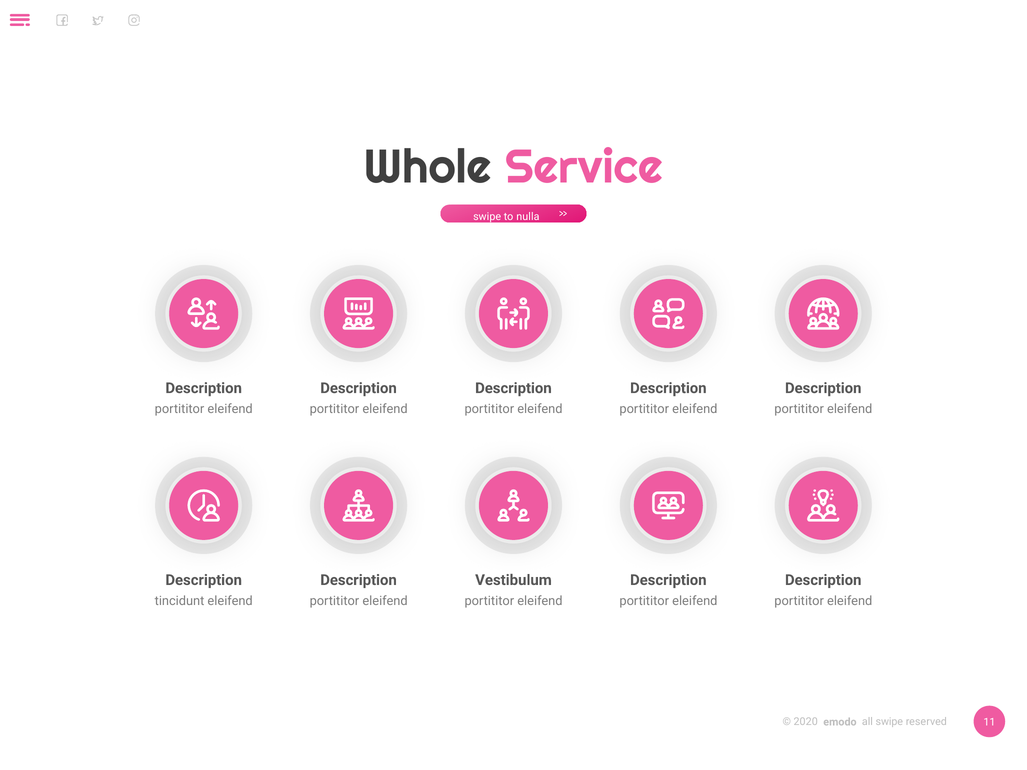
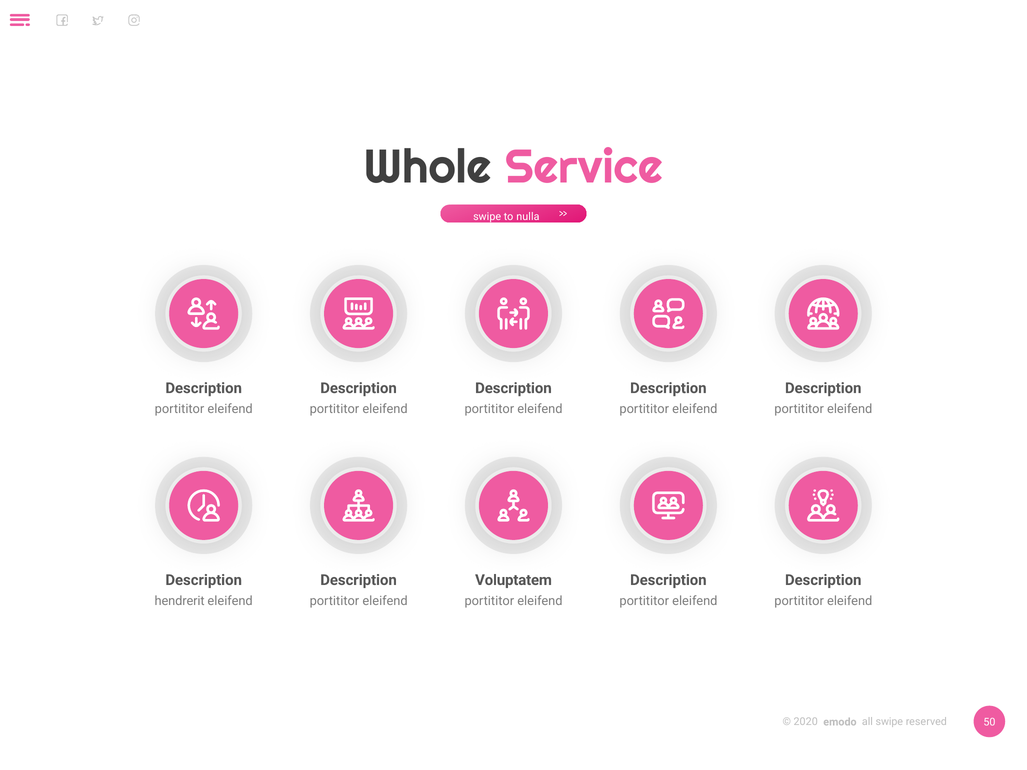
Vestibulum: Vestibulum -> Voluptatem
tincidunt: tincidunt -> hendrerit
11: 11 -> 50
